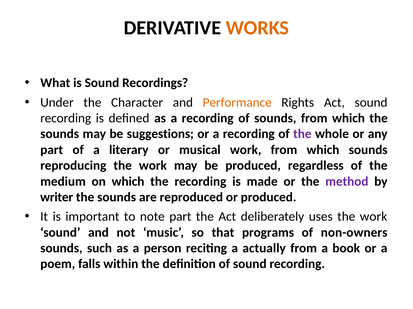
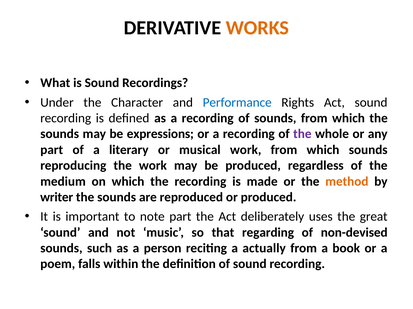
Performance colour: orange -> blue
suggestions: suggestions -> expressions
method colour: purple -> orange
uses the work: work -> great
programs: programs -> regarding
non-owners: non-owners -> non-devised
